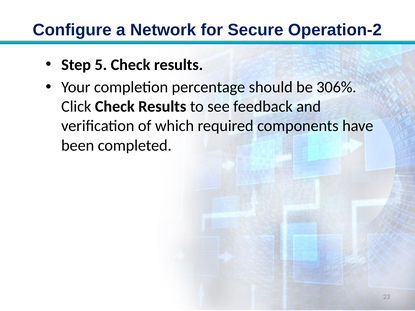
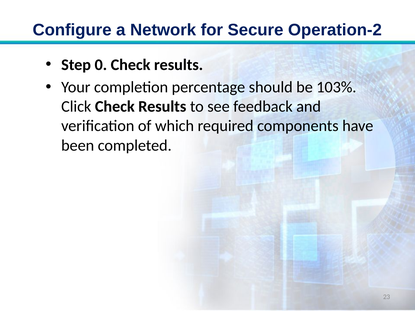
5: 5 -> 0
306%: 306% -> 103%
